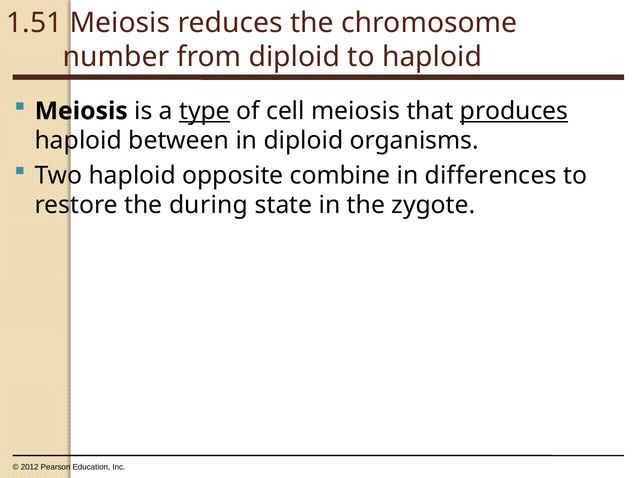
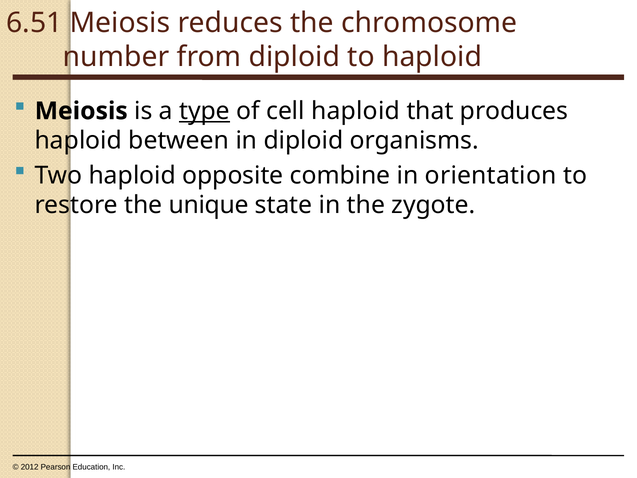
1.51: 1.51 -> 6.51
cell meiosis: meiosis -> haploid
produces underline: present -> none
differences: differences -> orientation
during: during -> unique
